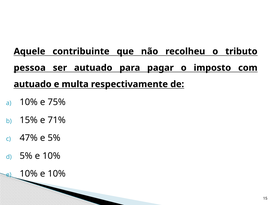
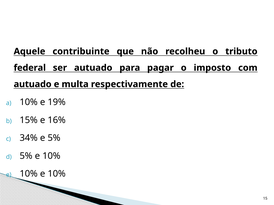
pessoa: pessoa -> federal
75%: 75% -> 19%
71%: 71% -> 16%
47%: 47% -> 34%
